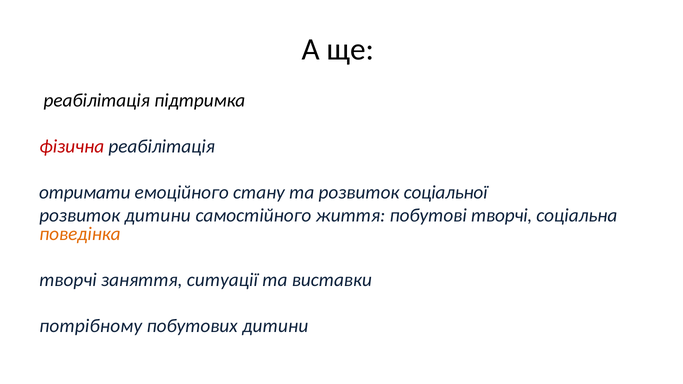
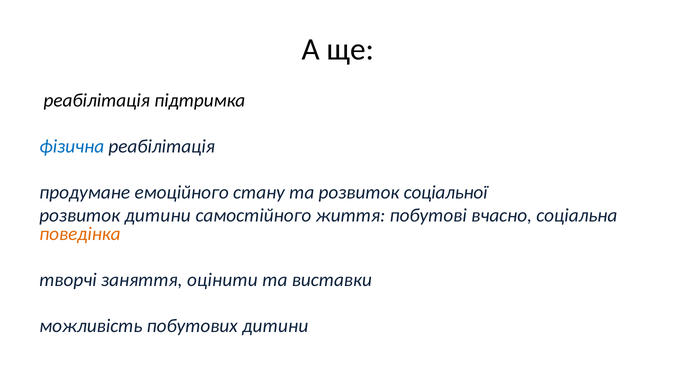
фізична colour: red -> blue
отримати: отримати -> продумане
побутові творчі: творчі -> вчасно
ситуації: ситуації -> оцінити
потрібному: потрібному -> можливість
